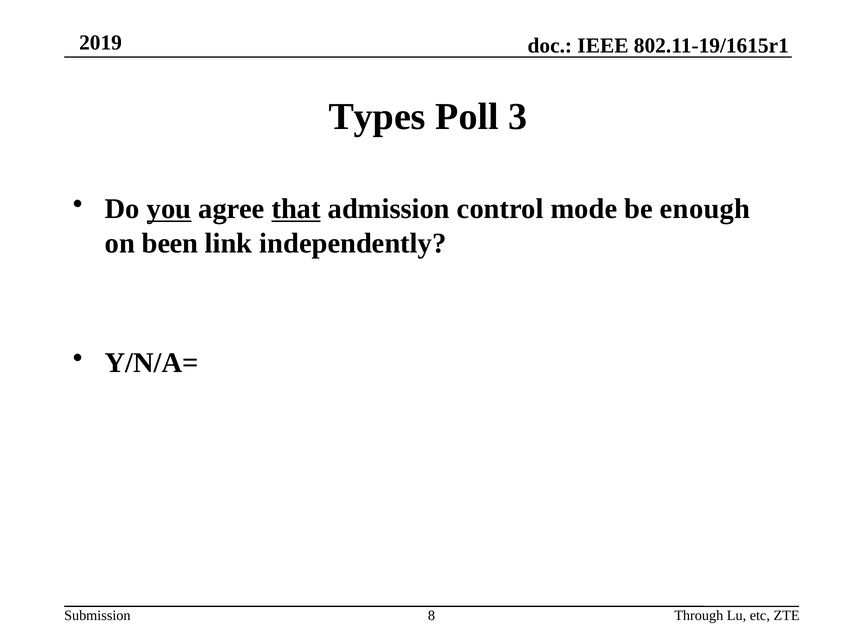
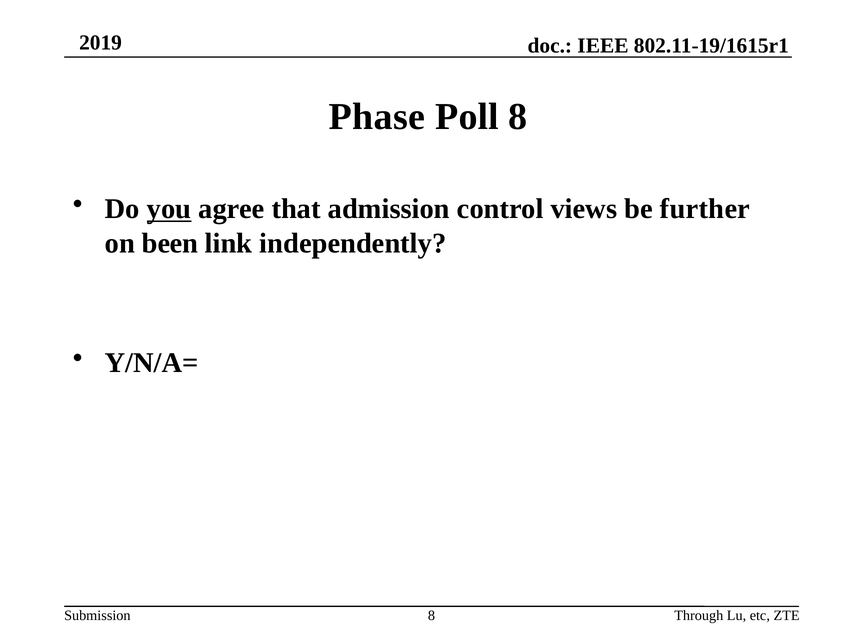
Types: Types -> Phase
Poll 3: 3 -> 8
that underline: present -> none
mode: mode -> views
enough: enough -> further
